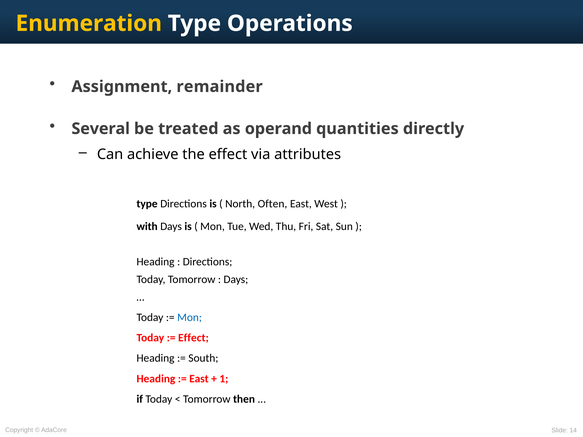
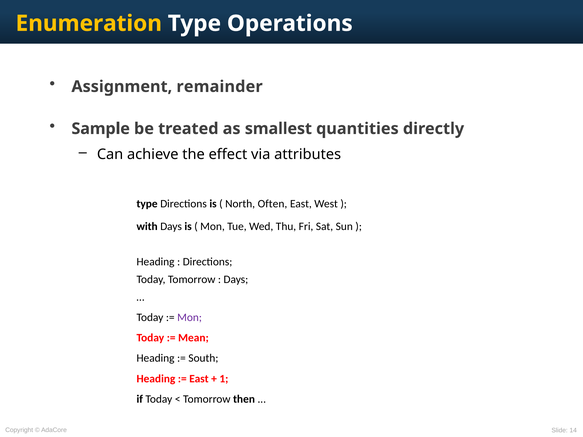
Several: Several -> Sample
operand: operand -> smallest
Mon at (190, 318) colour: blue -> purple
Effect at (193, 338): Effect -> Mean
